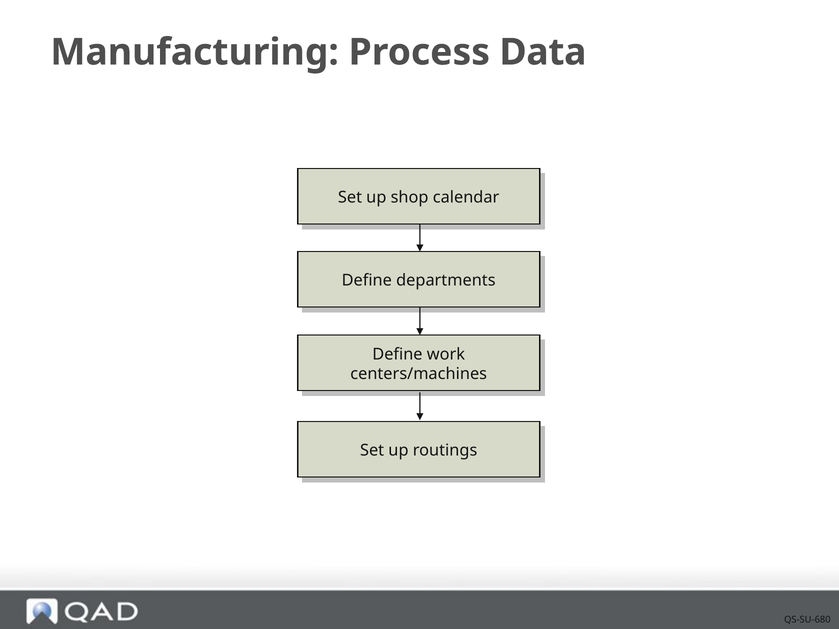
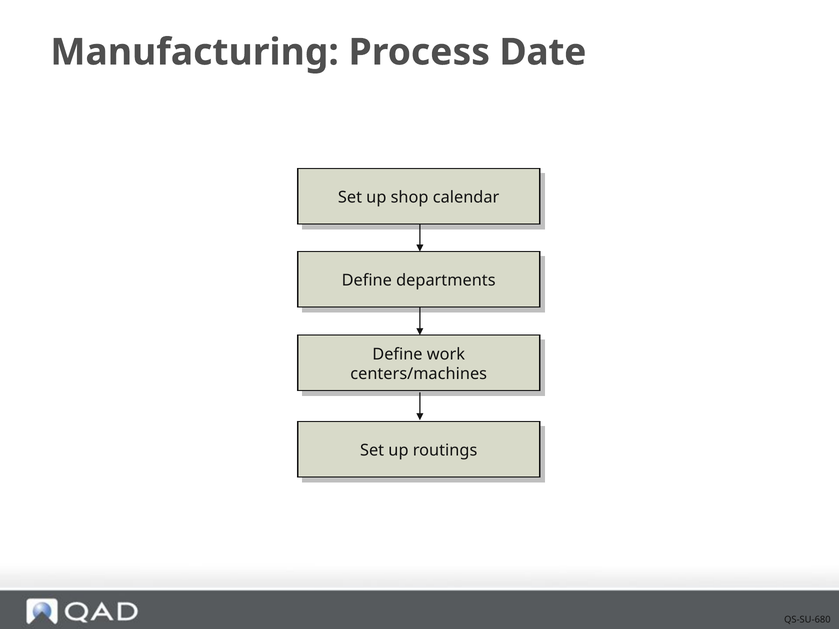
Data: Data -> Date
